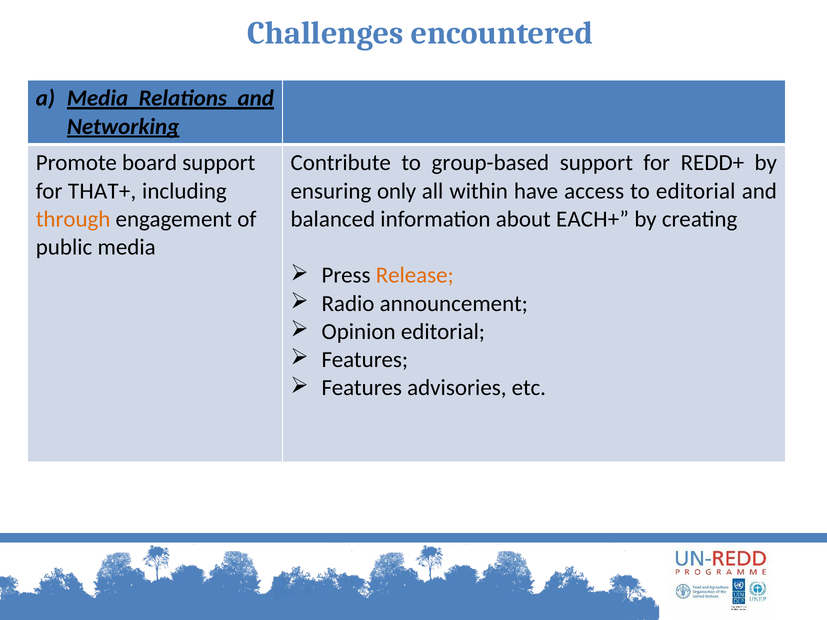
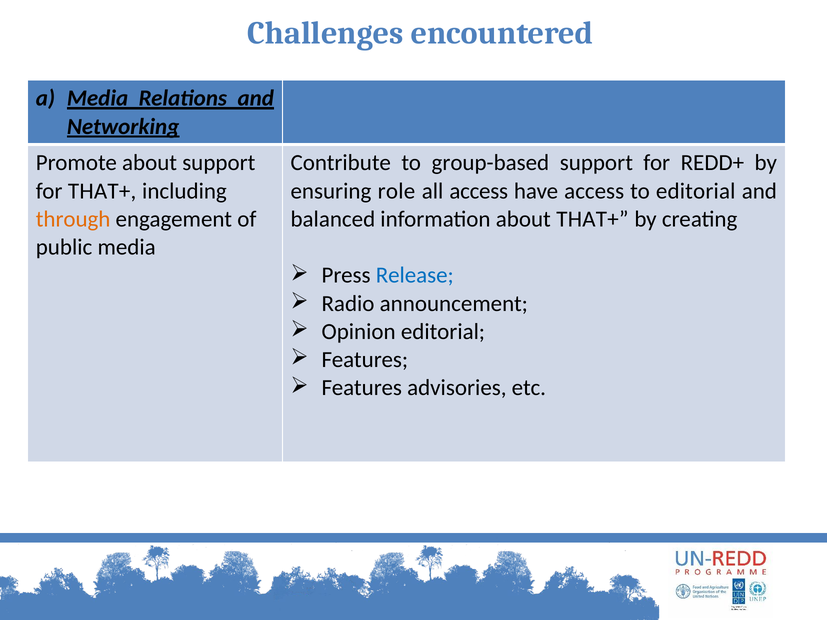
Promote board: board -> about
only: only -> role
all within: within -> access
about EACH+: EACH+ -> THAT+
Release colour: orange -> blue
